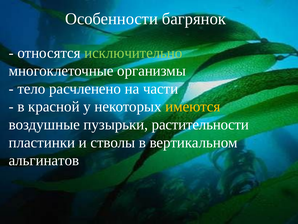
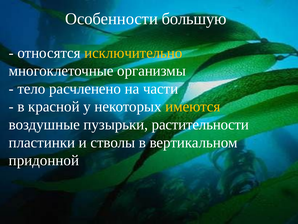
багрянок: багрянок -> большую
исключительно colour: light green -> yellow
альгинатов: альгинатов -> придонной
